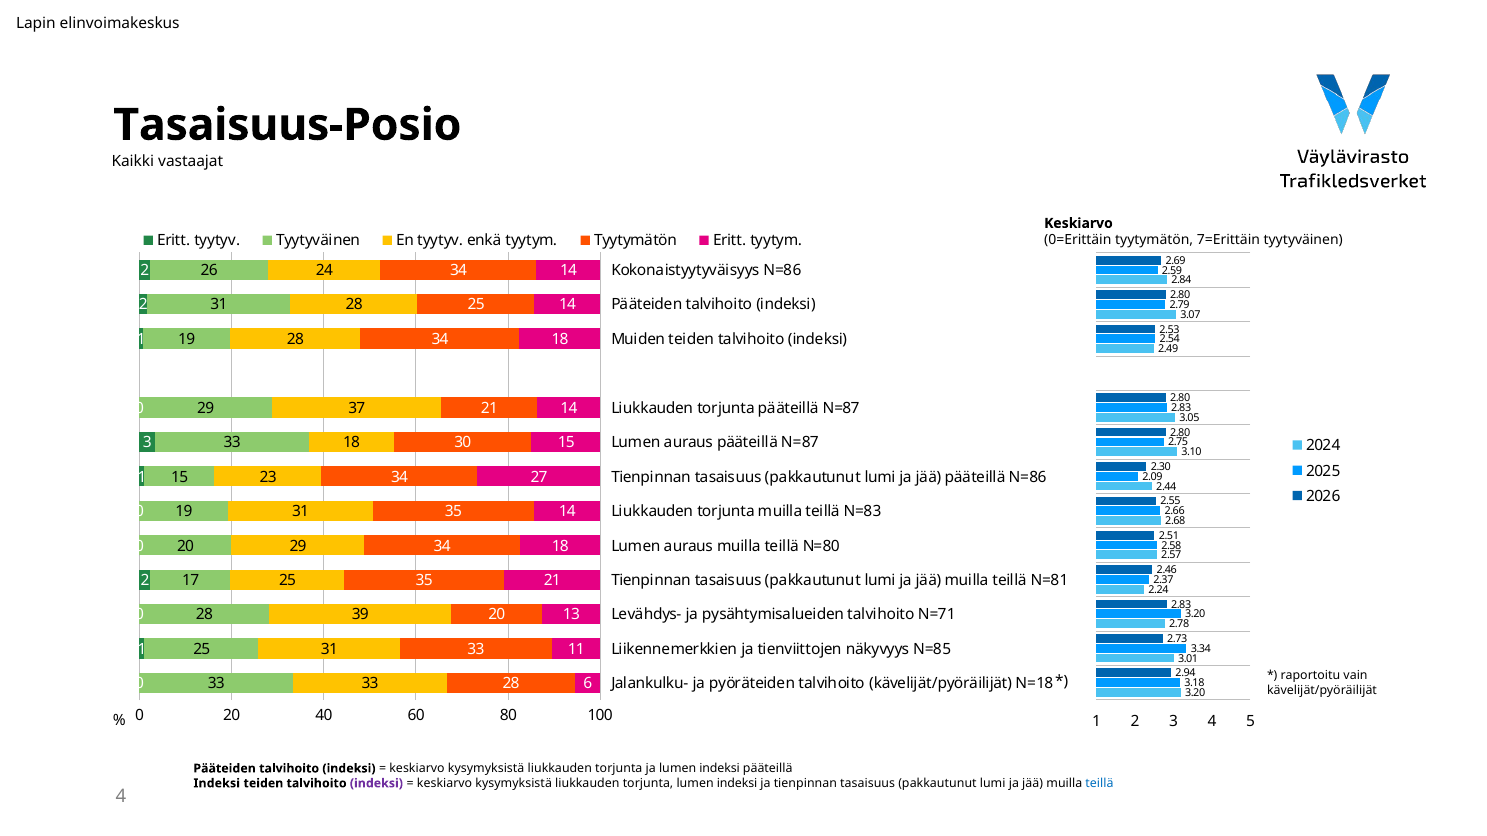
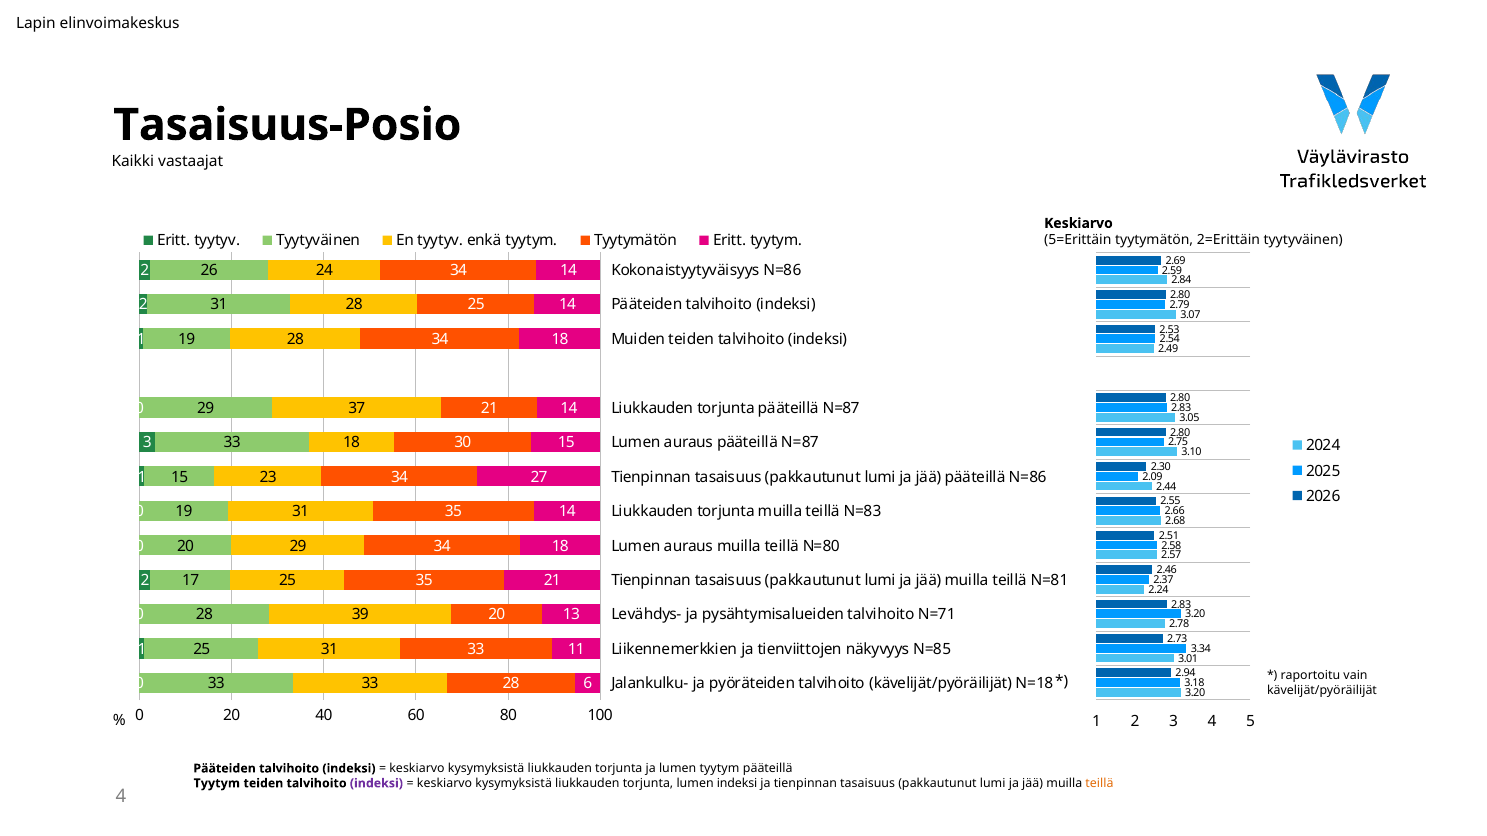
0=Erittäin: 0=Erittäin -> 5=Erittäin
7=Erittäin: 7=Erittäin -> 2=Erittäin
ja lumen indeksi: indeksi -> tyytym
Indeksi at (217, 784): Indeksi -> Tyytym
teillä at (1100, 784) colour: blue -> orange
